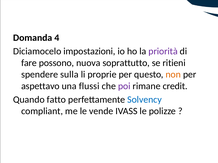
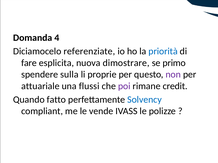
impostazioni: impostazioni -> referenziate
priorità colour: purple -> blue
possono: possono -> esplicita
soprattutto: soprattutto -> dimostrare
ritieni: ritieni -> primo
non colour: orange -> purple
aspettavo: aspettavo -> attuariale
